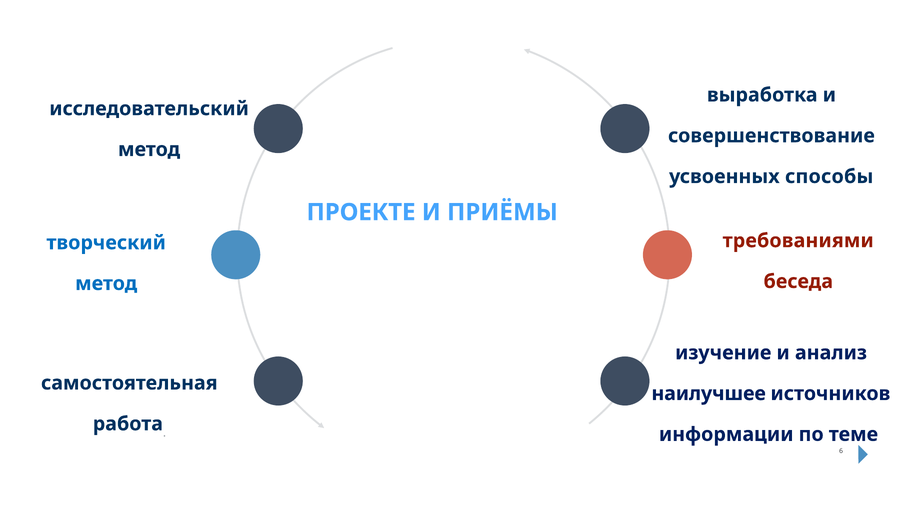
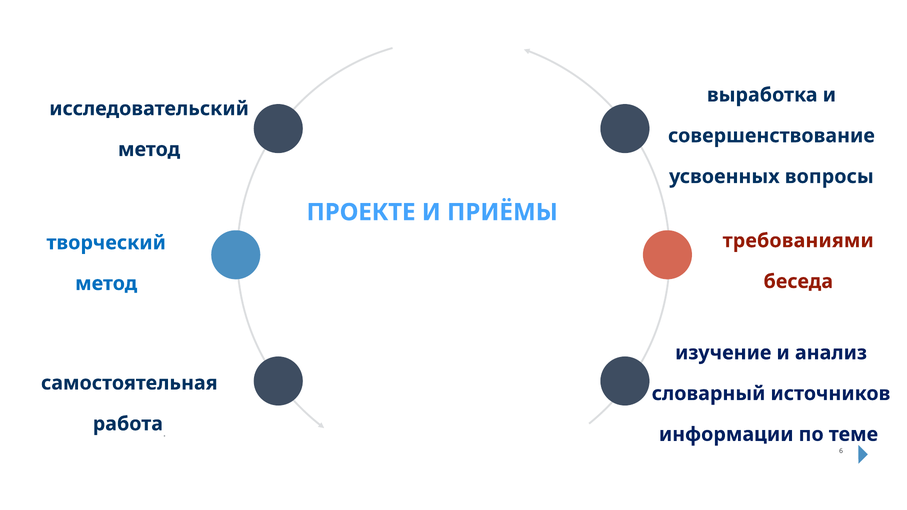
способы: способы -> вопросы
наилучшее: наилучшее -> словарный
